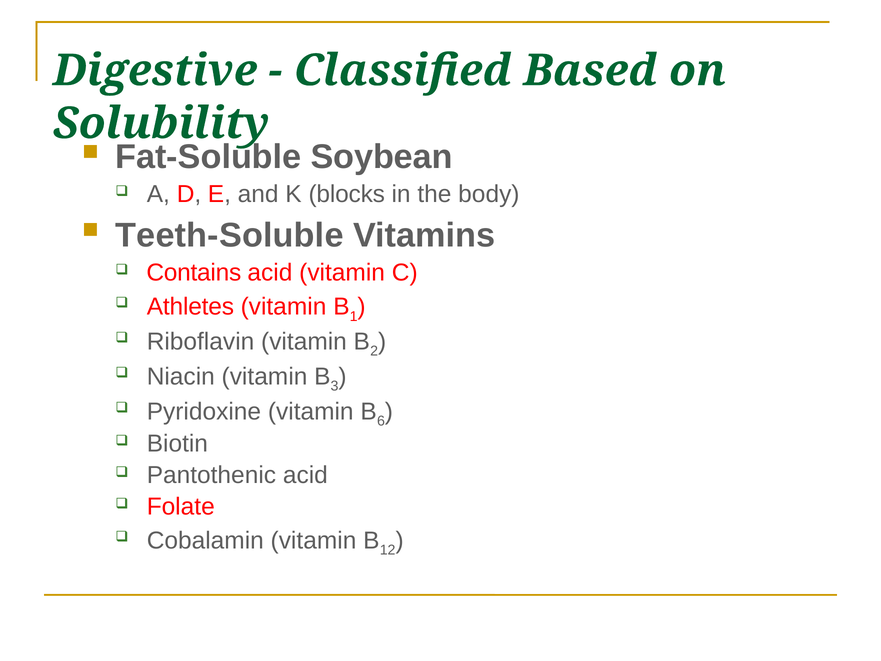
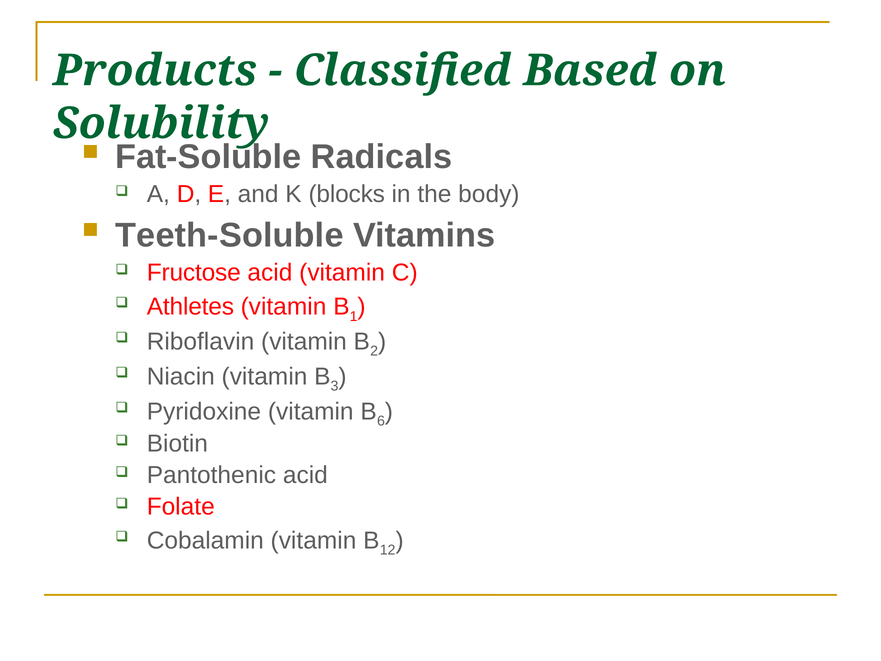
Digestive: Digestive -> Products
Soybean: Soybean -> Radicals
Contains: Contains -> Fructose
